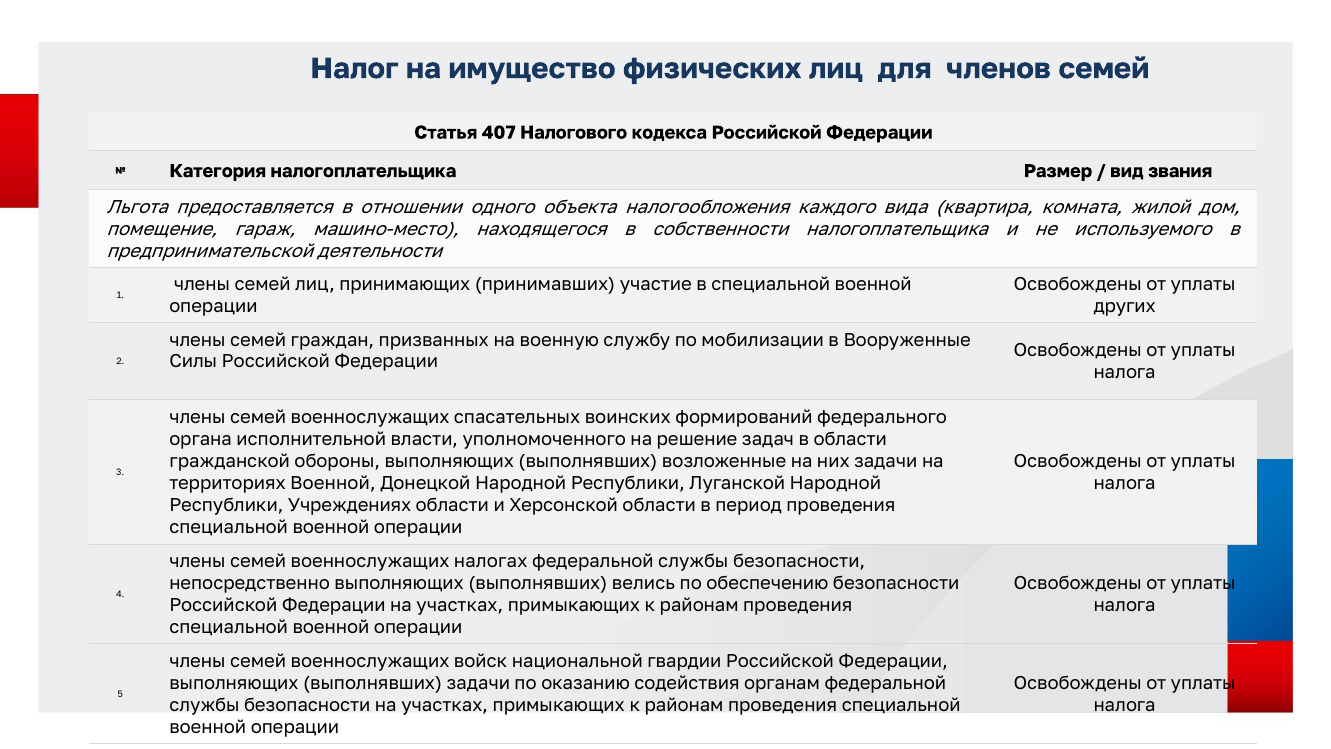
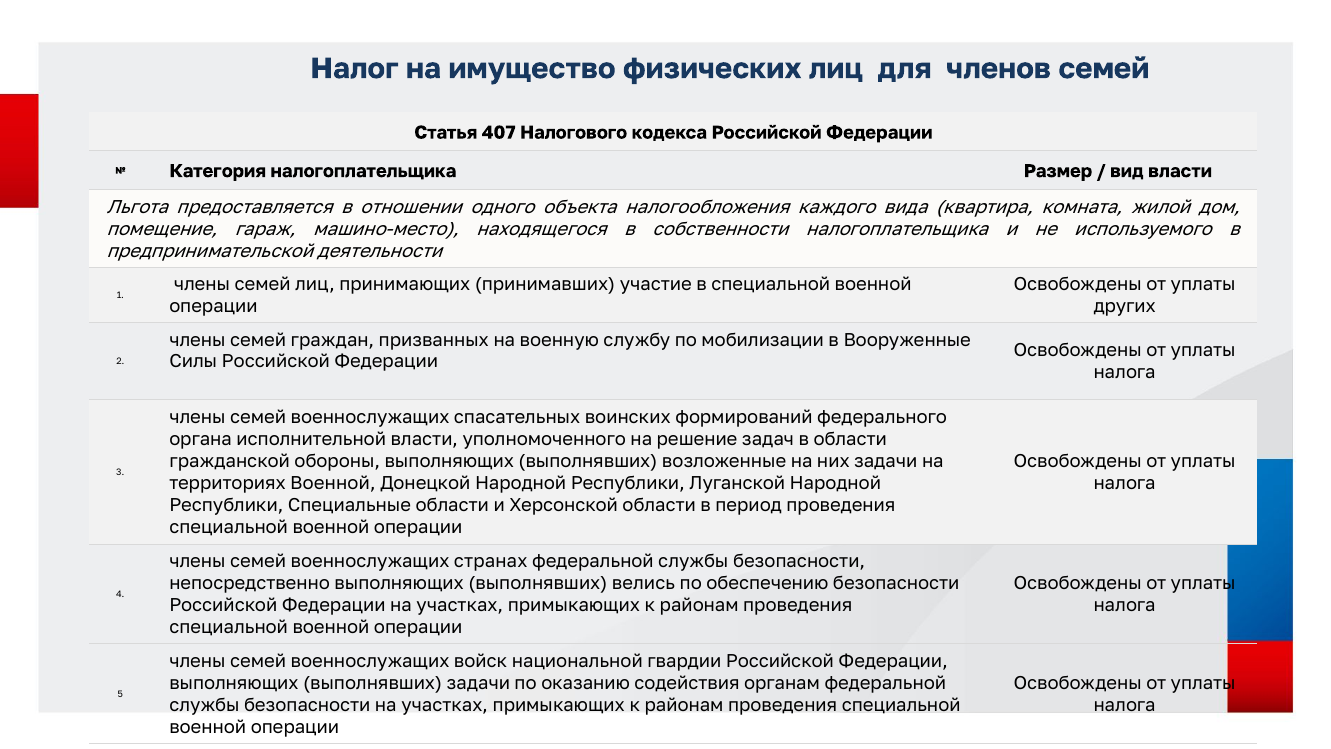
вид звания: звания -> власти
Учреждениях: Учреждениях -> Специальные
налогах: налогах -> странах
